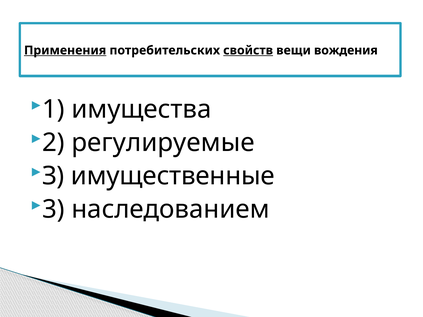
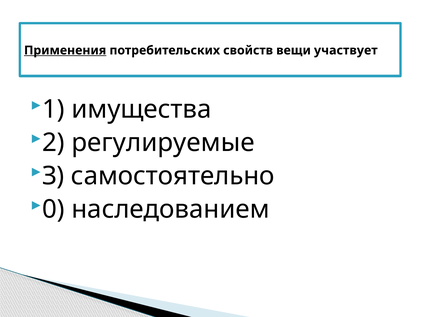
свойств underline: present -> none
вождения: вождения -> участвует
имущественные: имущественные -> самостоятельно
3: 3 -> 0
